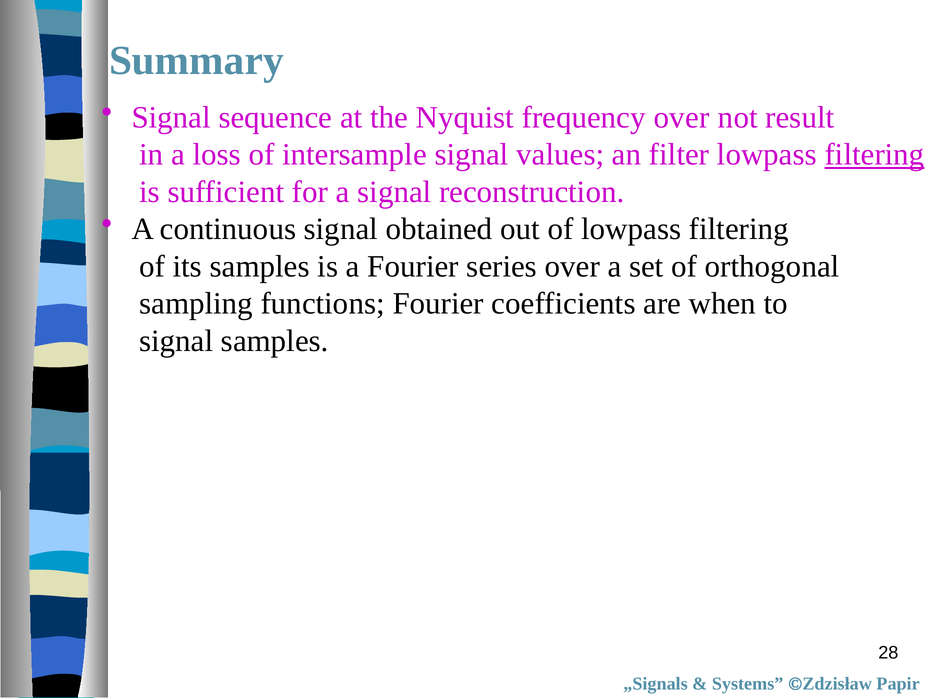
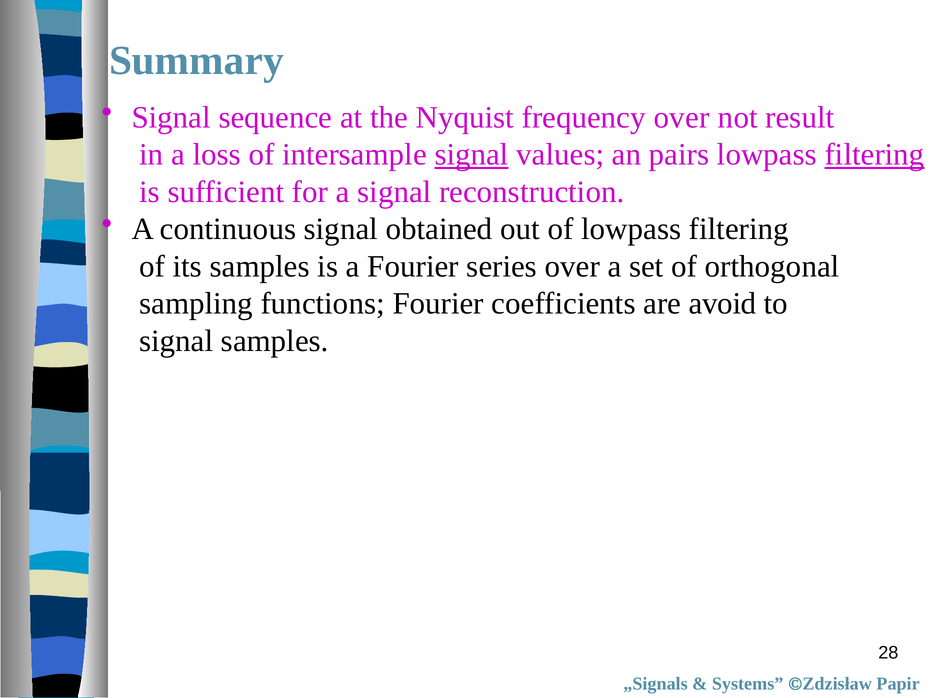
signal at (472, 155) underline: none -> present
filter: filter -> pairs
when: when -> avoid
